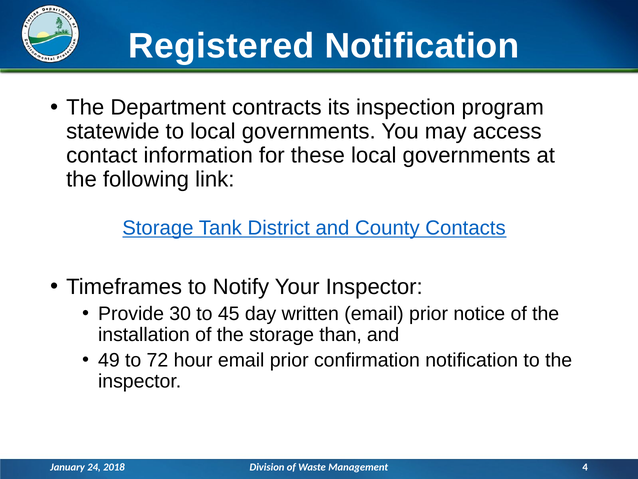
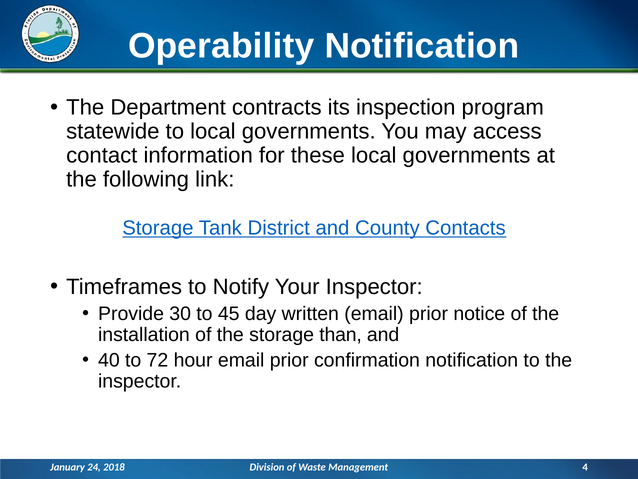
Registered: Registered -> Operability
49: 49 -> 40
